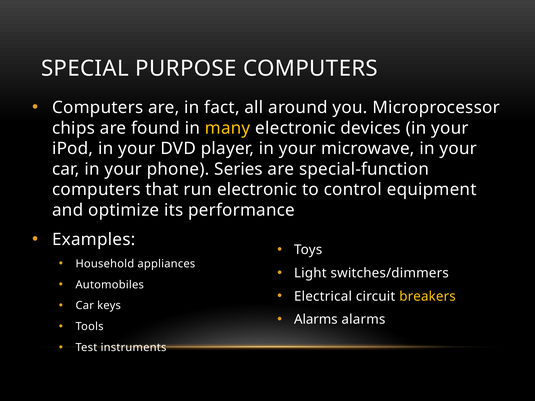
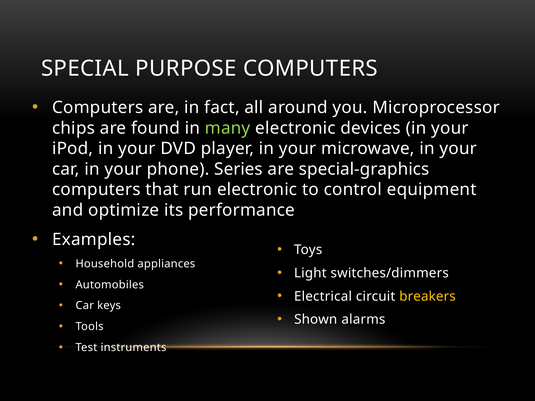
many colour: yellow -> light green
special-function: special-function -> special-graphics
Alarms at (316, 320): Alarms -> Shown
